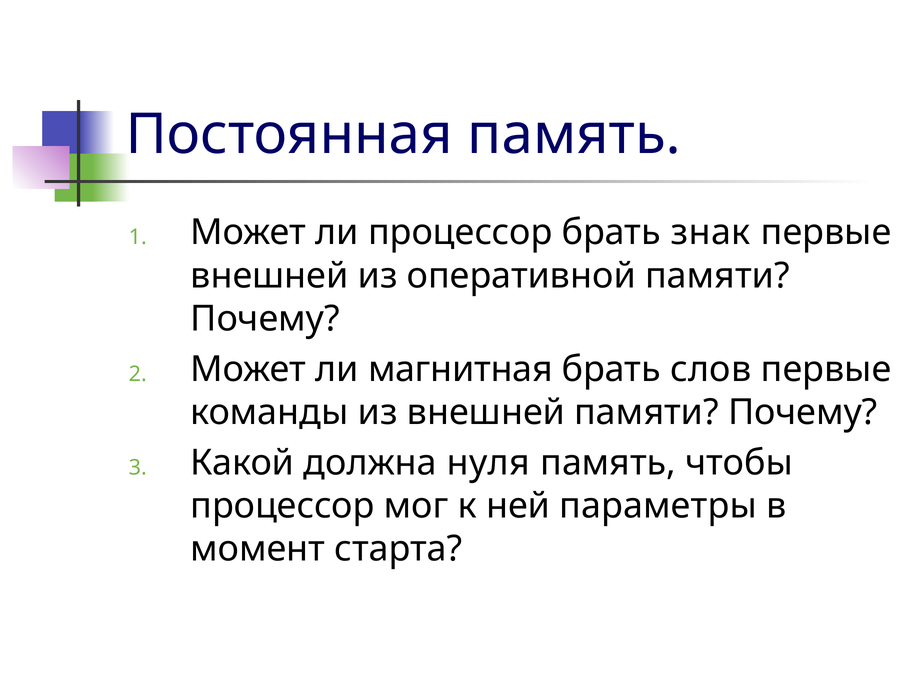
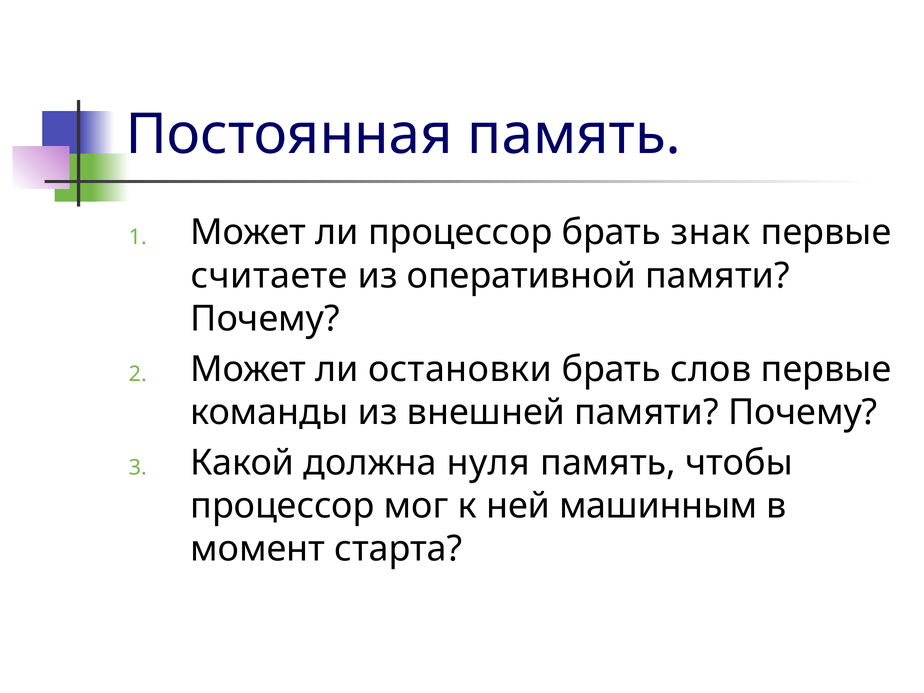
внешней at (269, 276): внешней -> считаете
магнитная: магнитная -> остановки
параметры: параметры -> машинным
